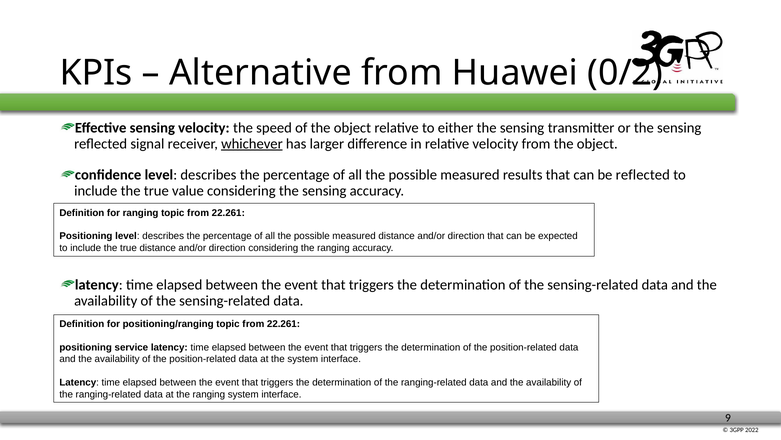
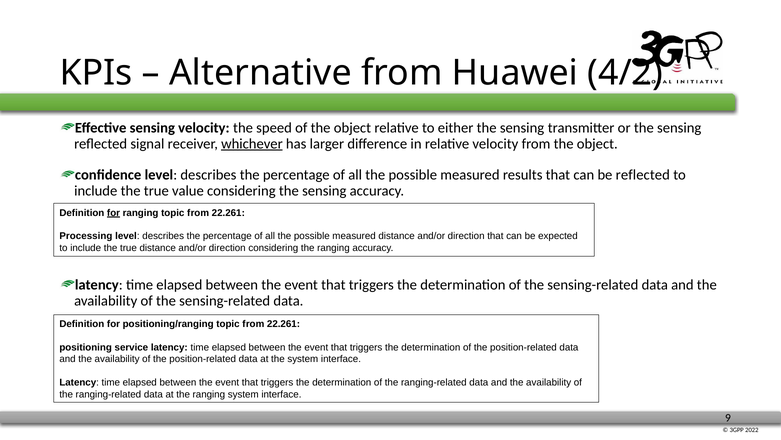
0/2: 0/2 -> 4/2
for at (114, 212) underline: none -> present
Positioning at (86, 236): Positioning -> Processing
